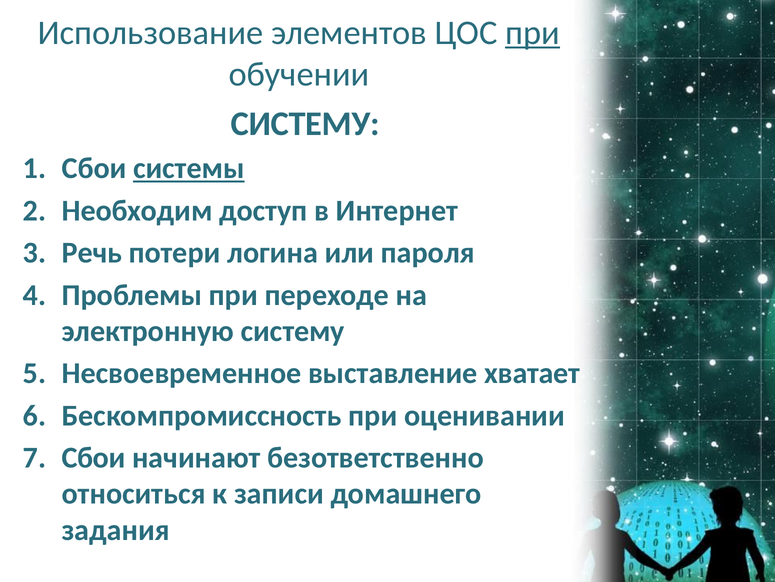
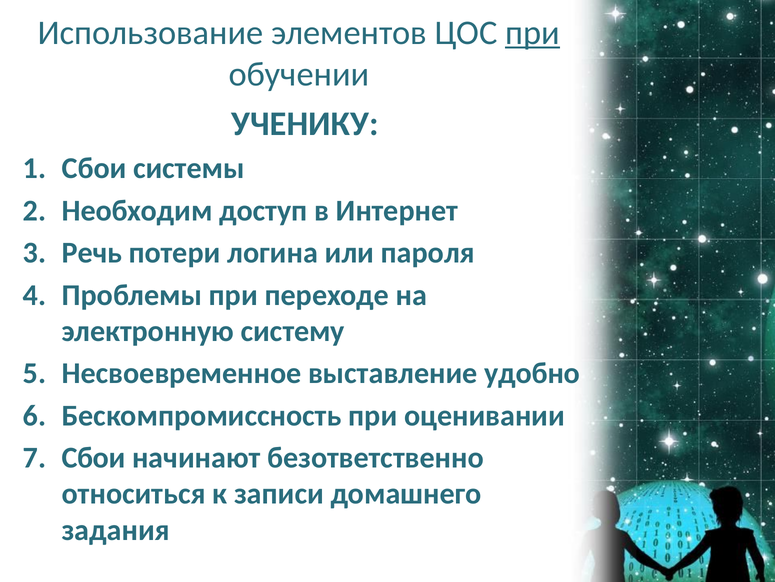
СИСТЕМУ at (305, 124): СИСТЕМУ -> УЧЕНИКУ
системы underline: present -> none
хватает: хватает -> удобно
